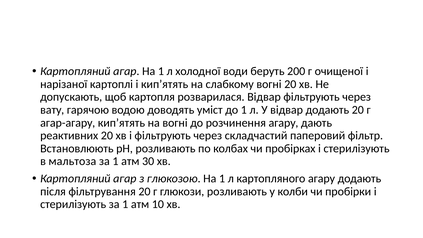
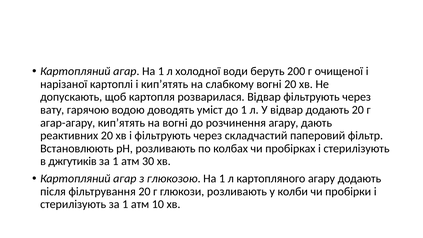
мальтоза: мальтоза -> джгутиків
